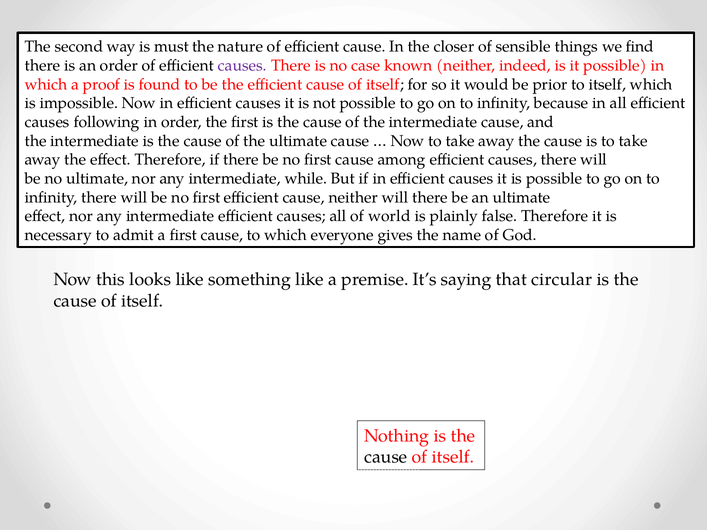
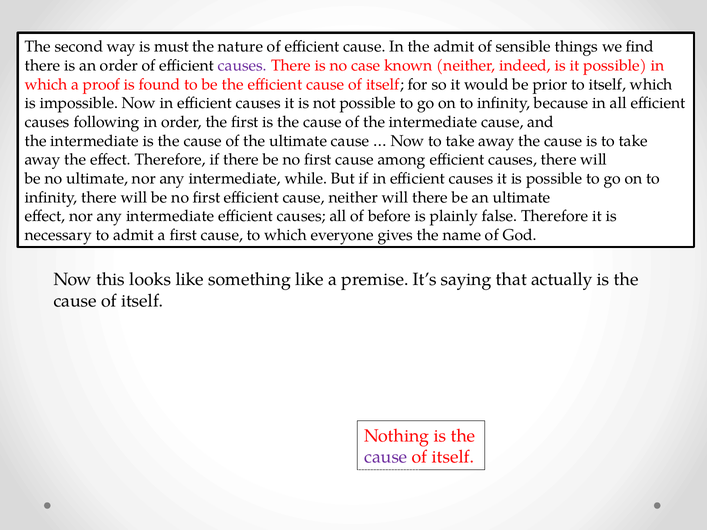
the closer: closer -> admit
world: world -> before
circular: circular -> actually
cause at (386, 457) colour: black -> purple
